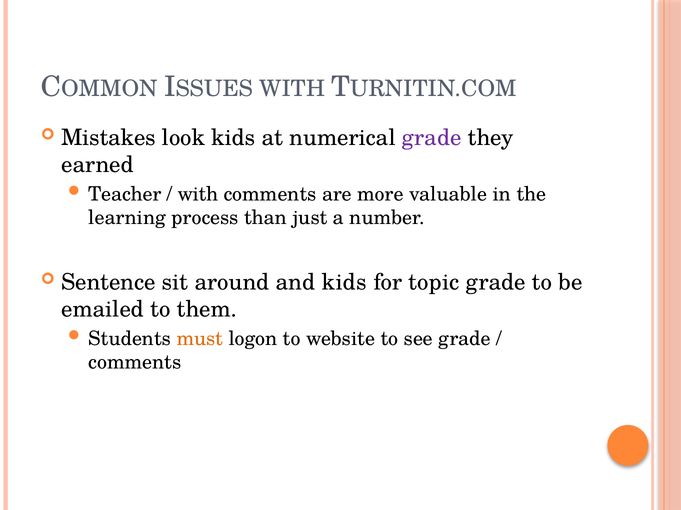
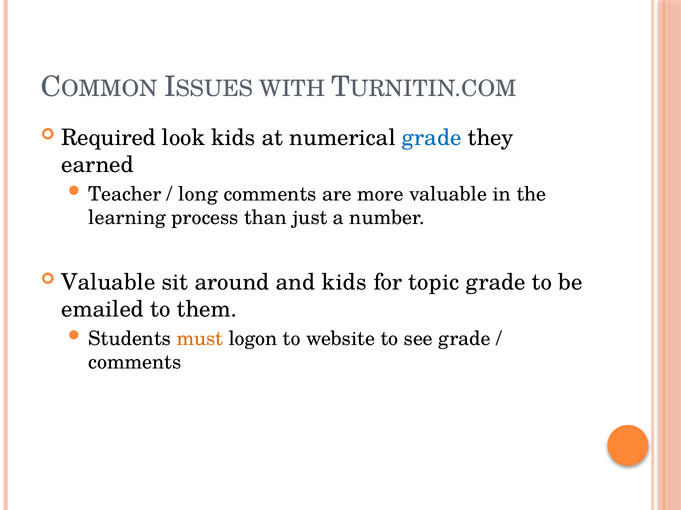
Mistakes: Mistakes -> Required
grade at (432, 138) colour: purple -> blue
with at (198, 194): with -> long
Sentence at (108, 282): Sentence -> Valuable
